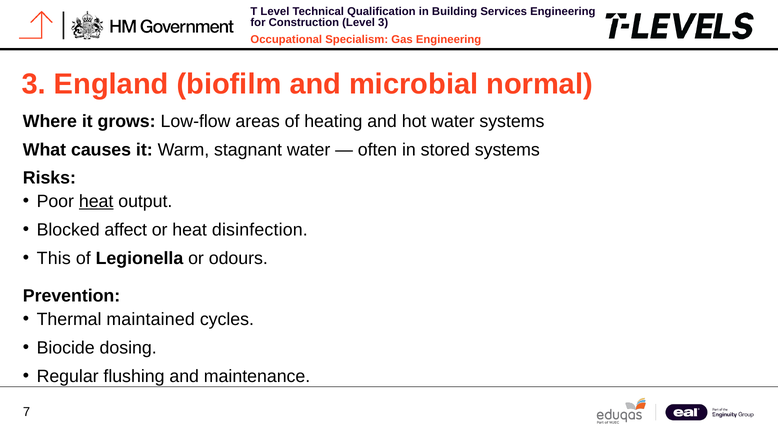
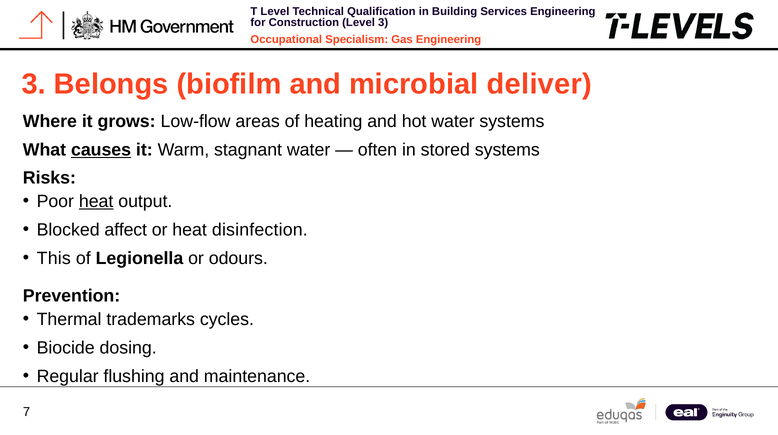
England: England -> Belongs
normal: normal -> deliver
causes underline: none -> present
maintained: maintained -> trademarks
